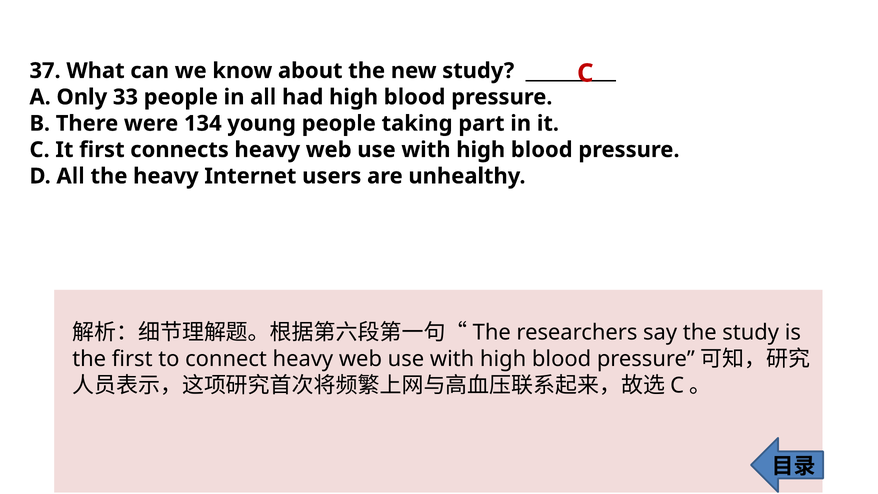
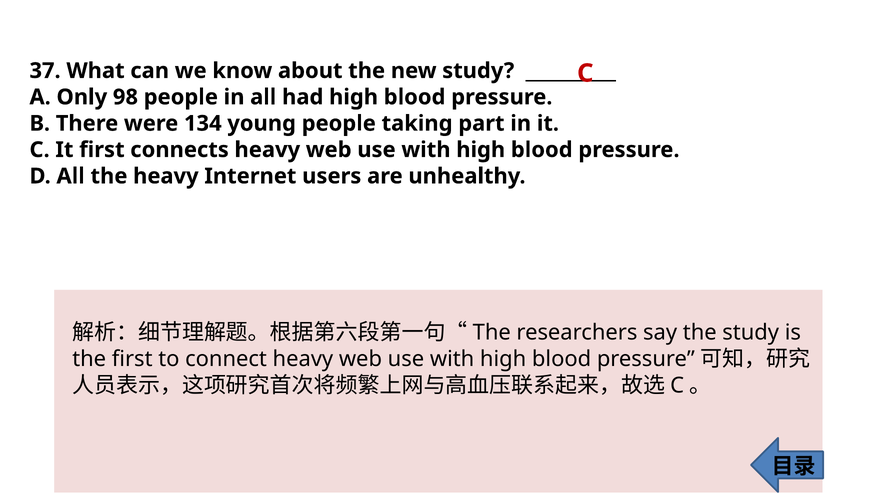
33: 33 -> 98
